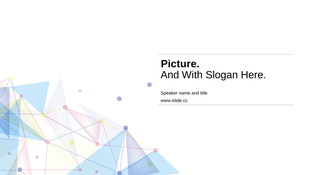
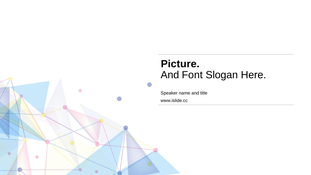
With: With -> Font
